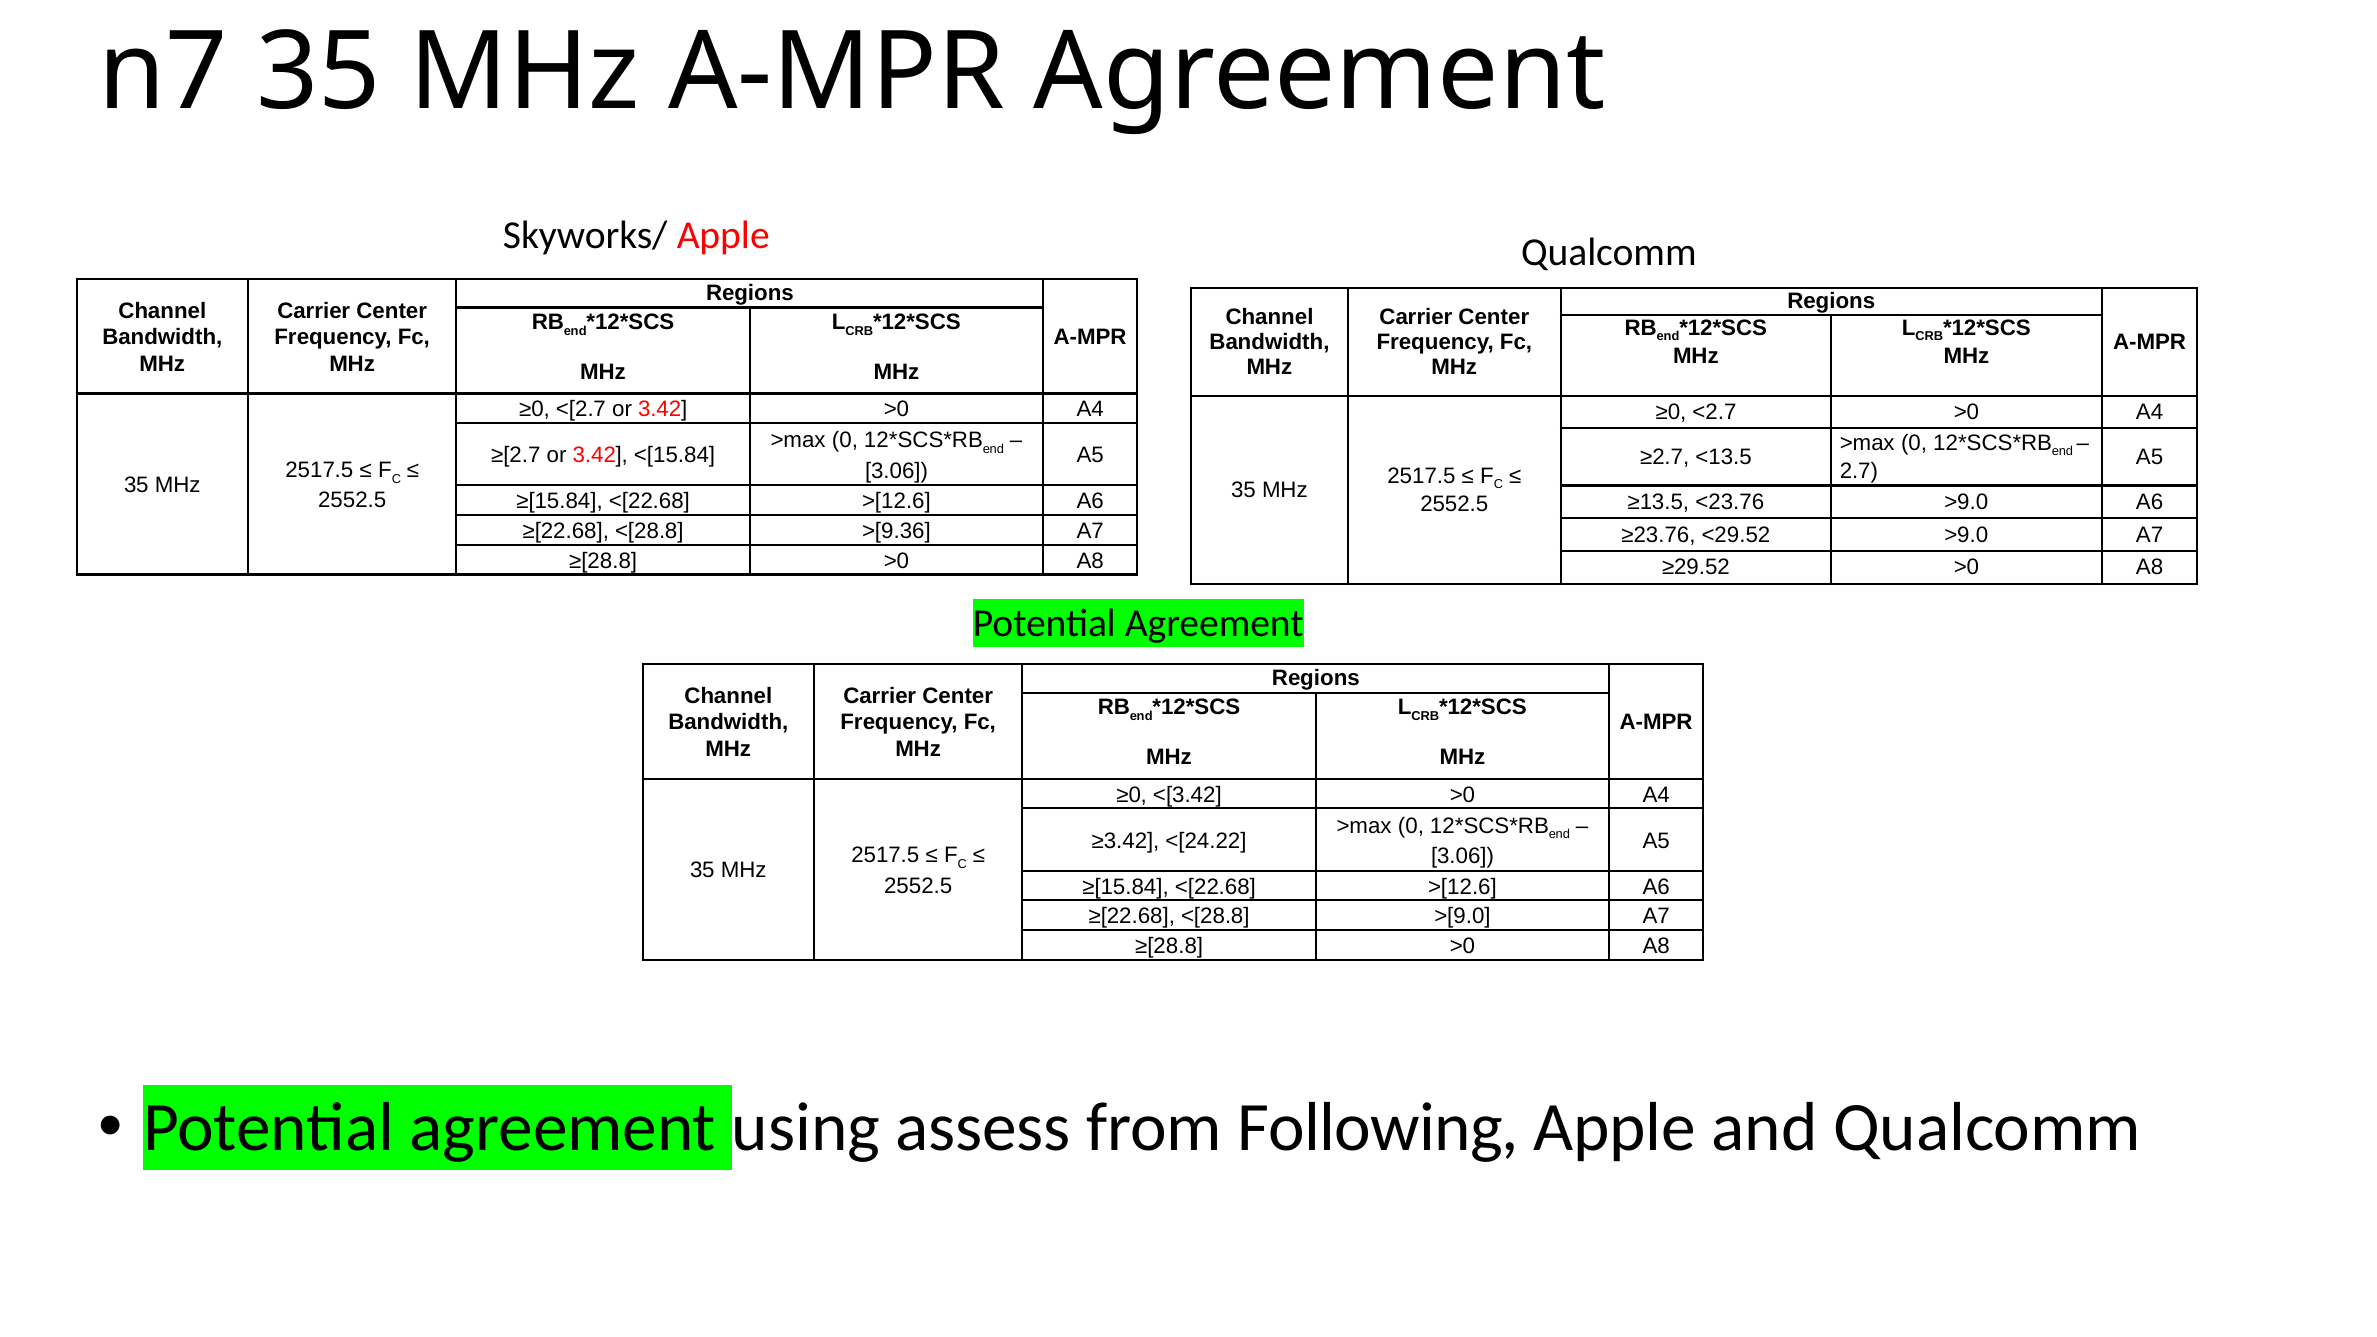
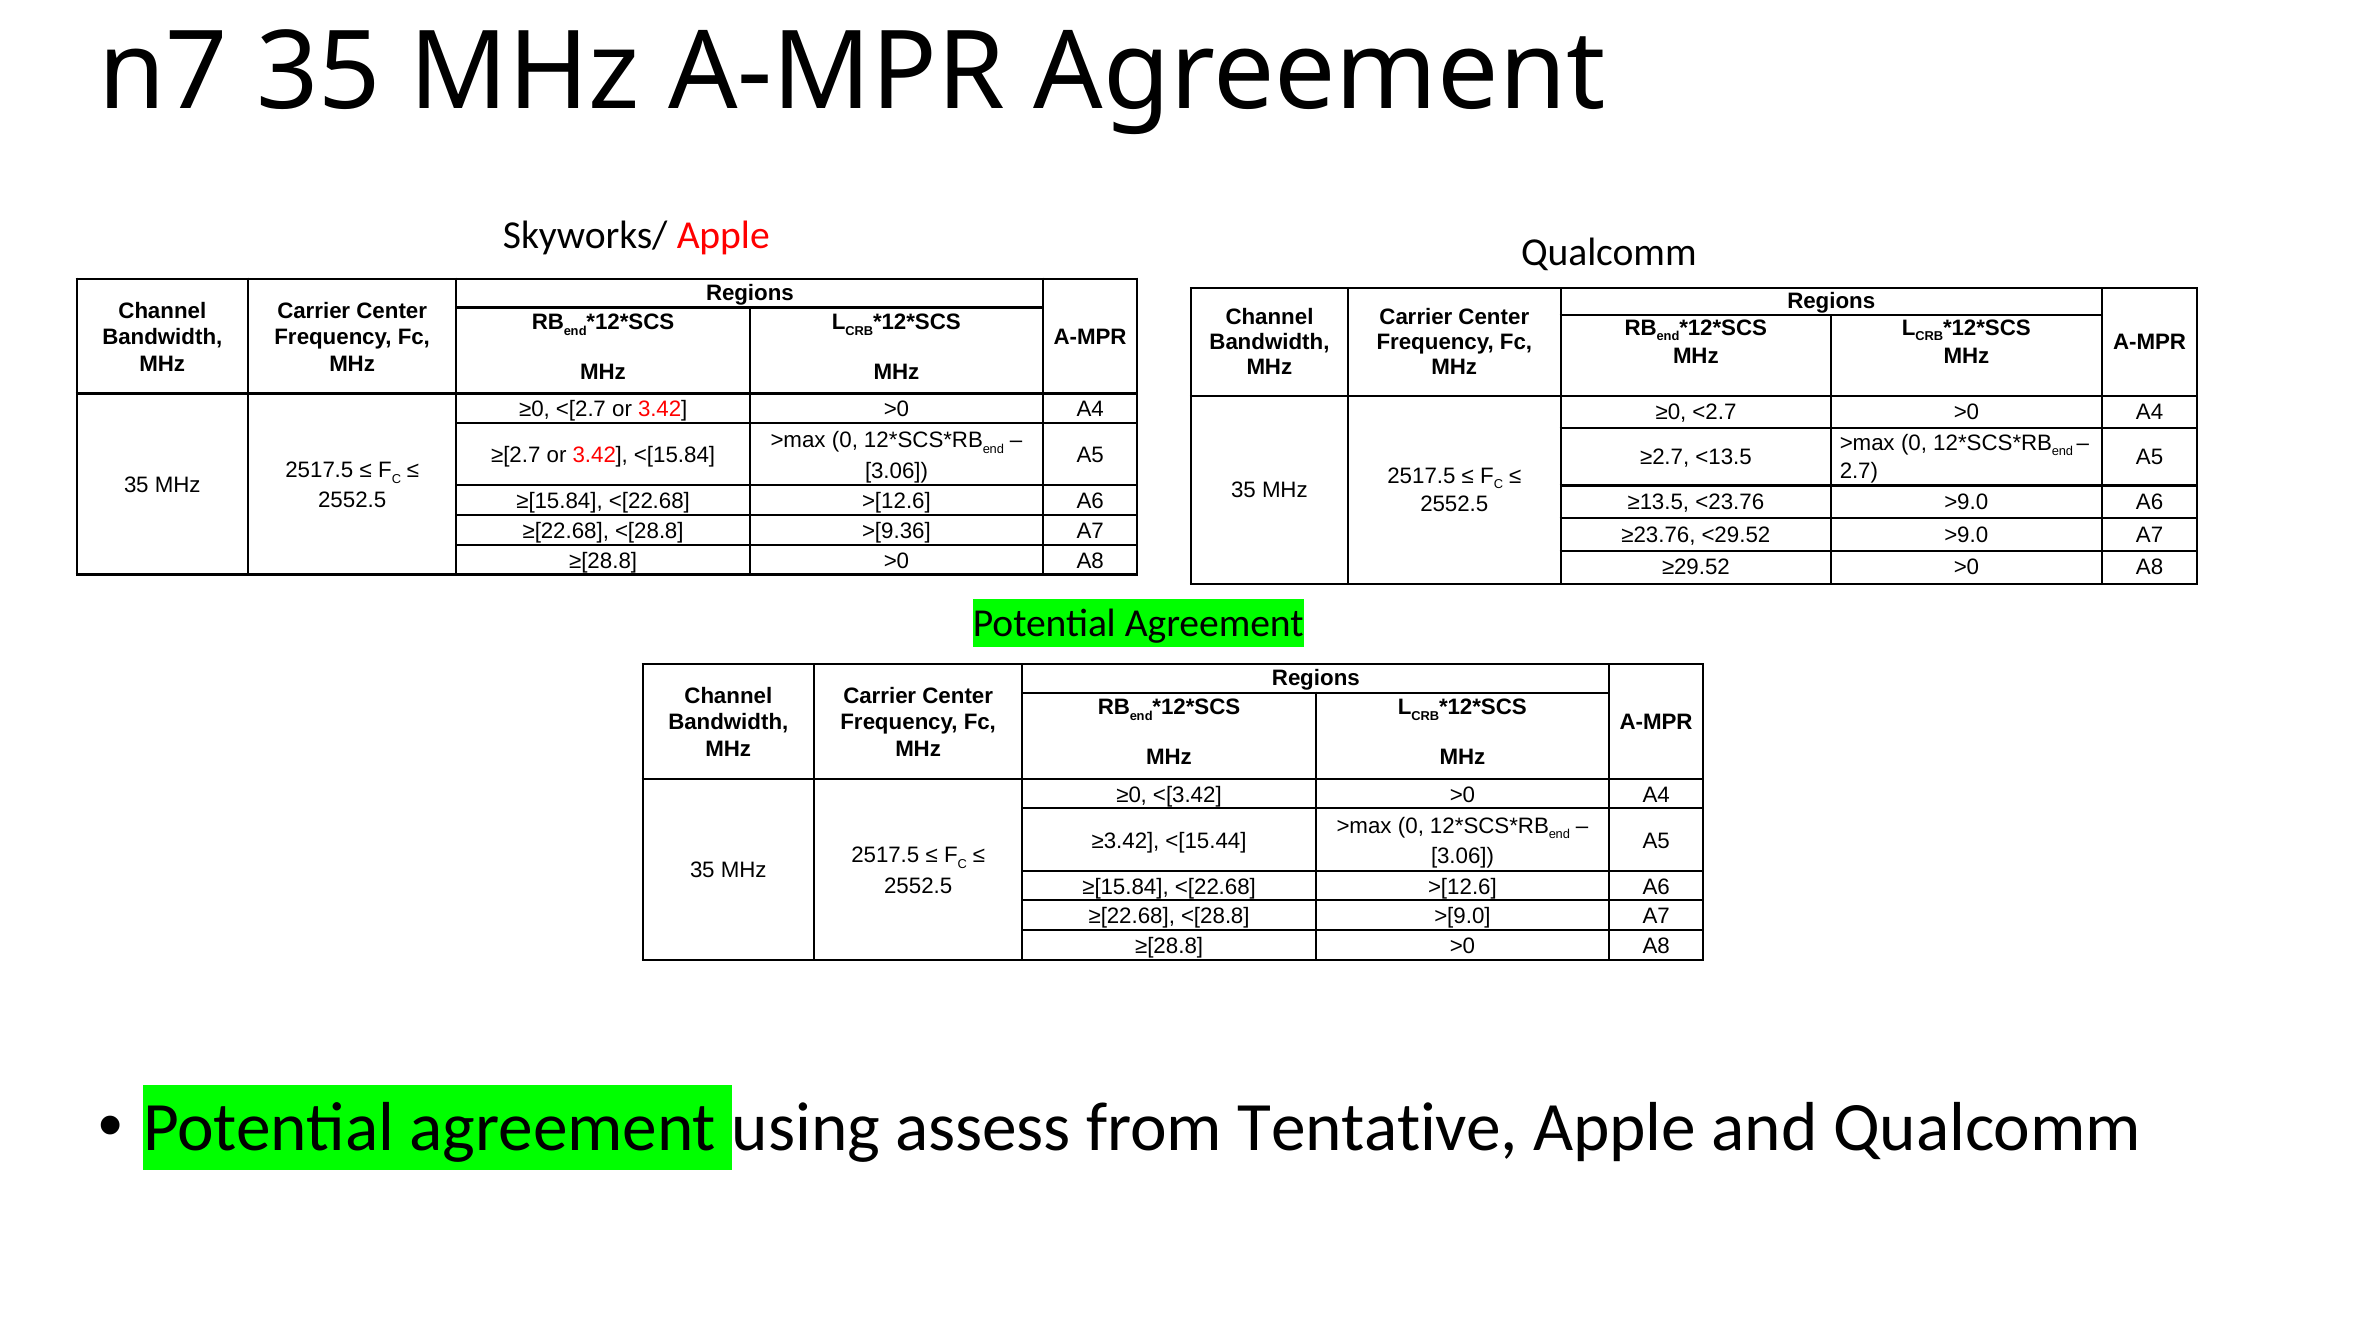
<[24.22: <[24.22 -> <[15.44
Following: Following -> Tentative
